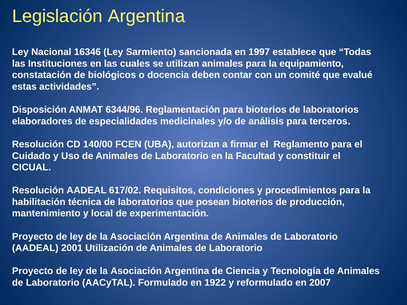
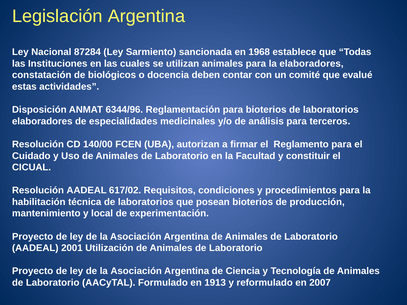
16346: 16346 -> 87284
1997: 1997 -> 1968
la equipamiento: equipamiento -> elaboradores
1922: 1922 -> 1913
